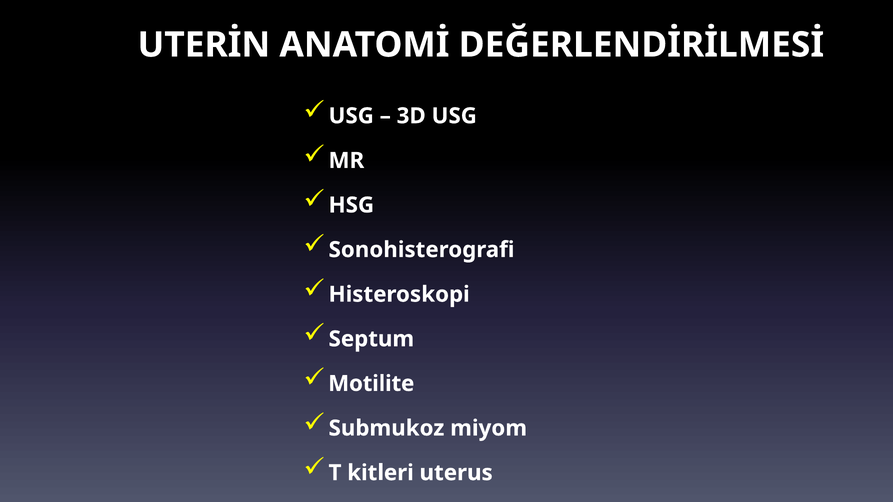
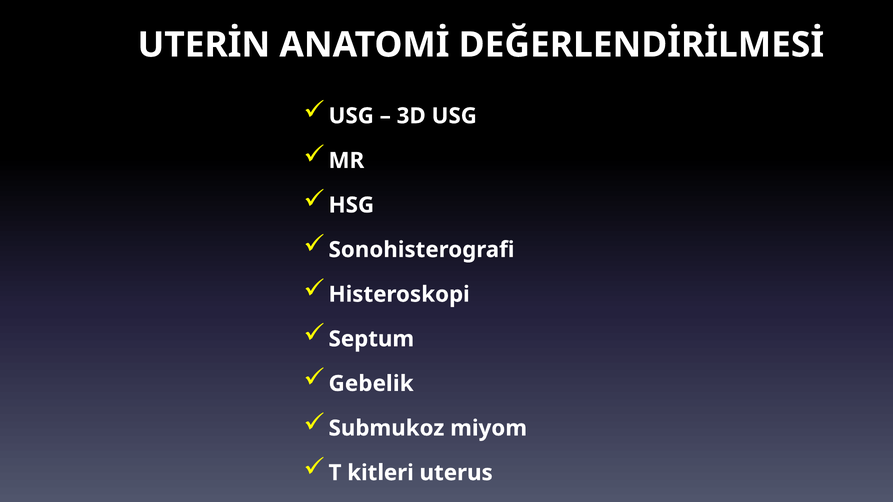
Motilite: Motilite -> Gebelik
